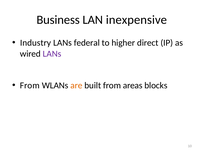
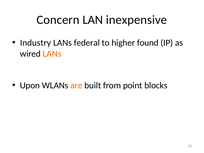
Business: Business -> Concern
direct: direct -> found
LANs at (52, 54) colour: purple -> orange
From at (30, 85): From -> Upon
areas: areas -> point
